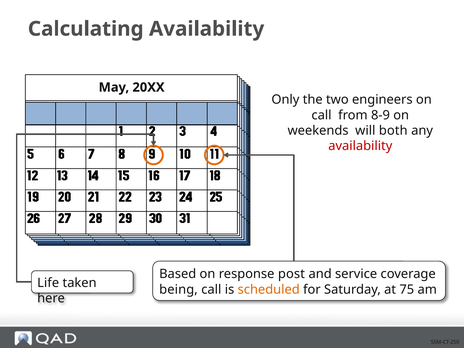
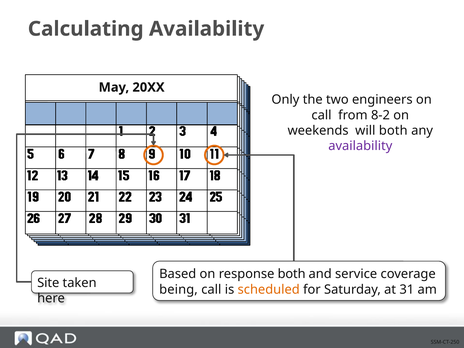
8-9: 8-9 -> 8-2
availability at (360, 146) colour: red -> purple
response post: post -> both
Life: Life -> Site
75: 75 -> 31
